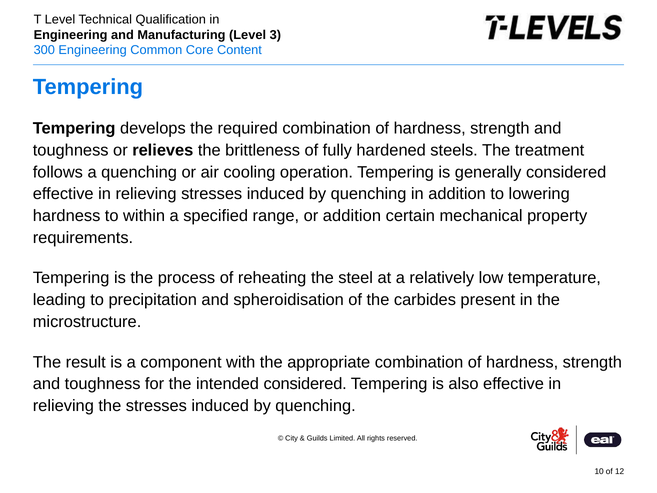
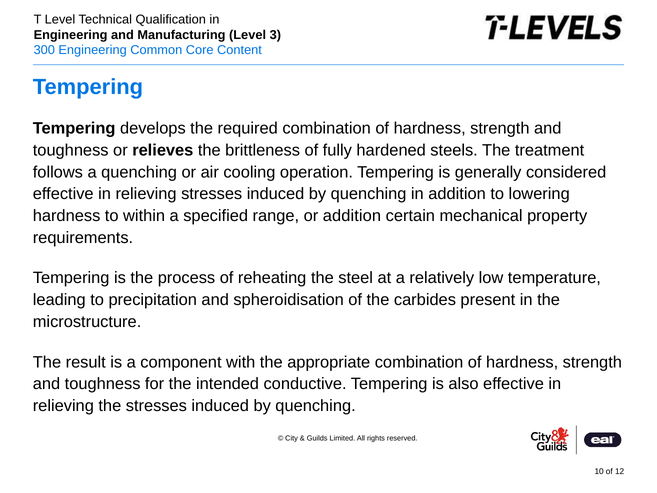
intended considered: considered -> conductive
